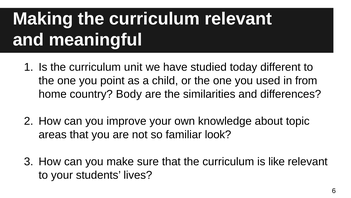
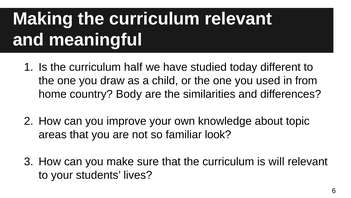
unit: unit -> half
point: point -> draw
like: like -> will
